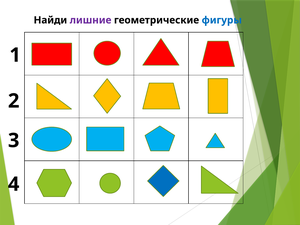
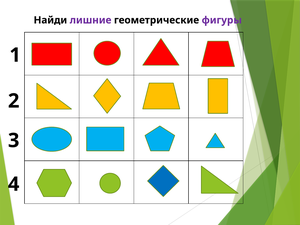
фигуры colour: blue -> purple
